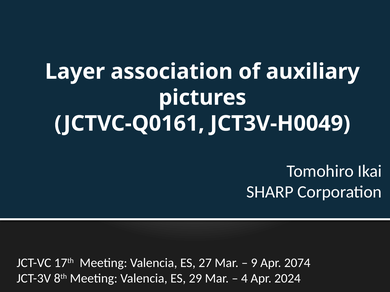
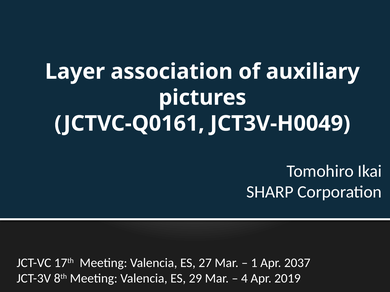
9: 9 -> 1
2074: 2074 -> 2037
2024: 2024 -> 2019
